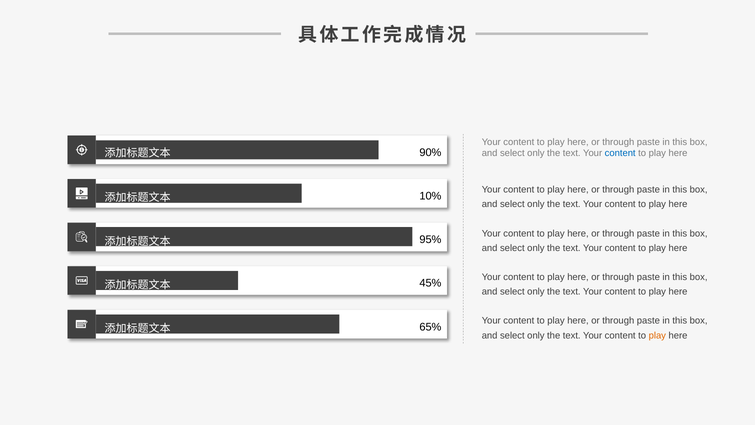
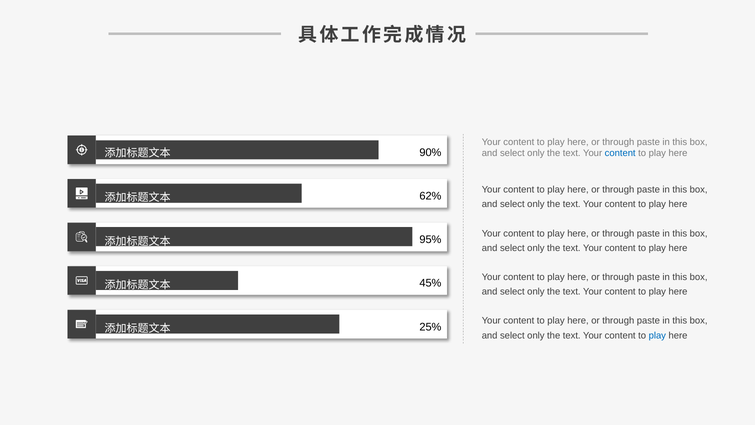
10%: 10% -> 62%
65%: 65% -> 25%
play at (657, 335) colour: orange -> blue
